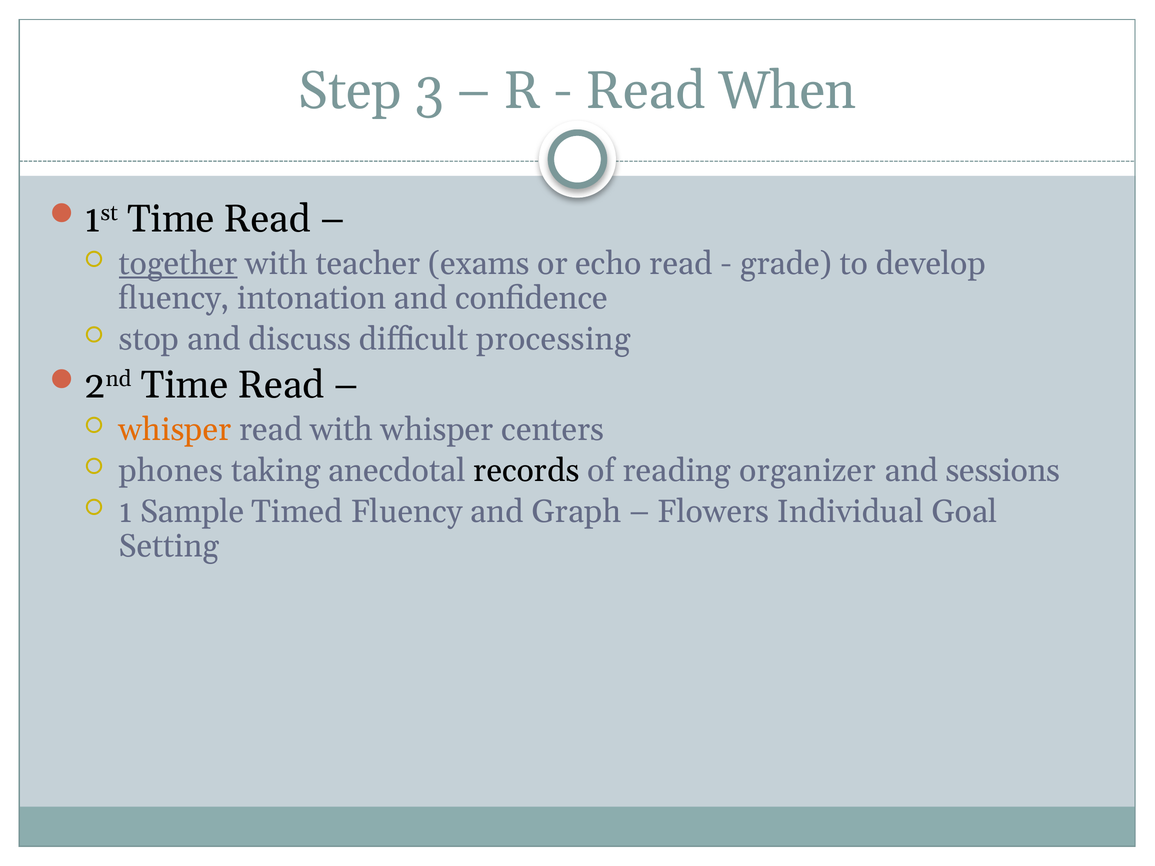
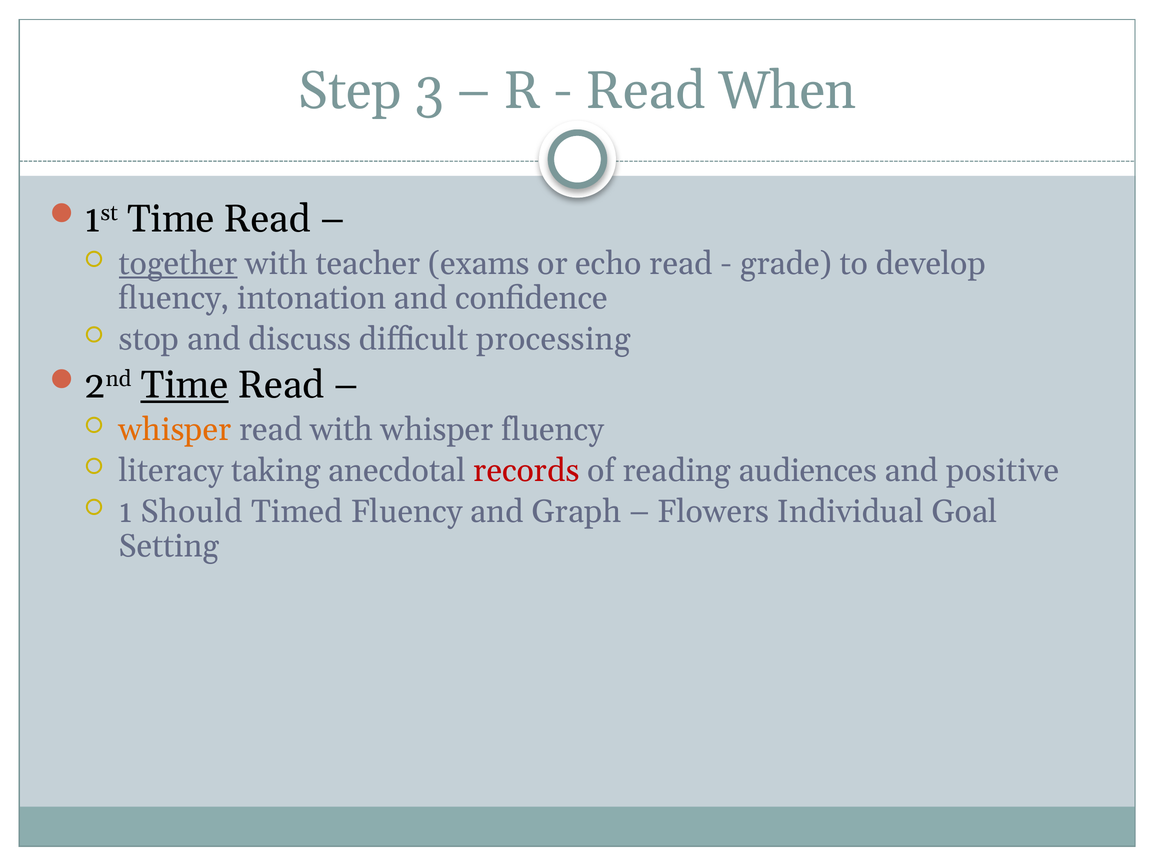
Time at (185, 385) underline: none -> present
whisper centers: centers -> fluency
phones: phones -> literacy
records colour: black -> red
organizer: organizer -> audiences
sessions: sessions -> positive
Sample: Sample -> Should
